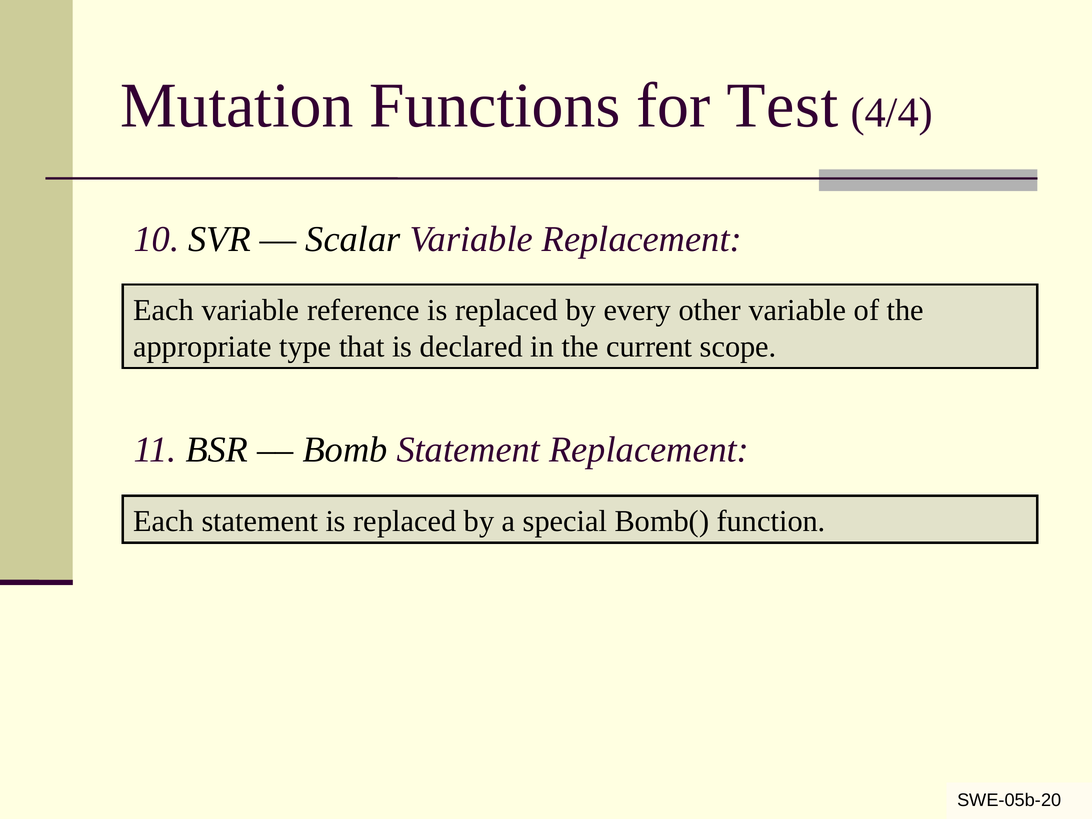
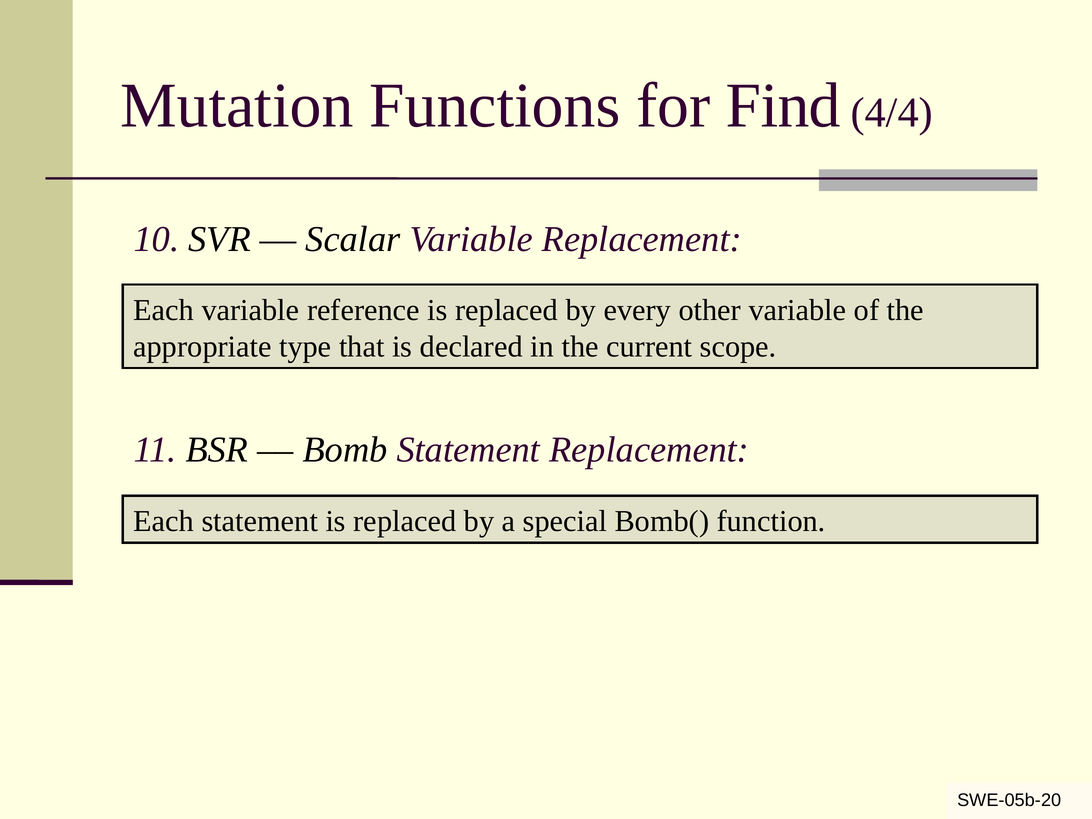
Test: Test -> Find
